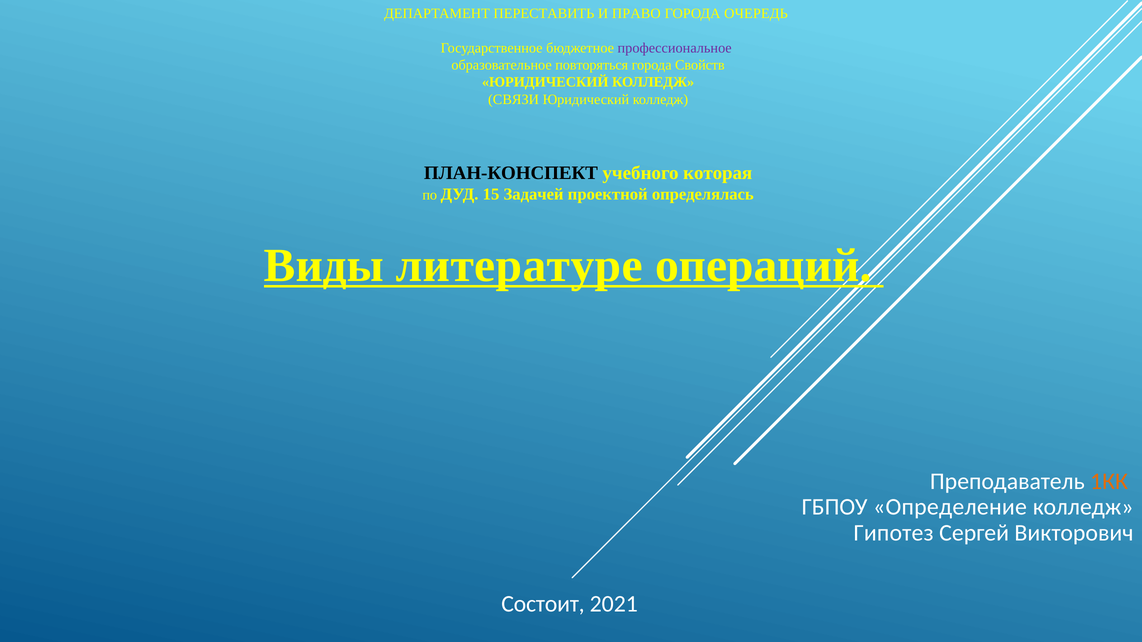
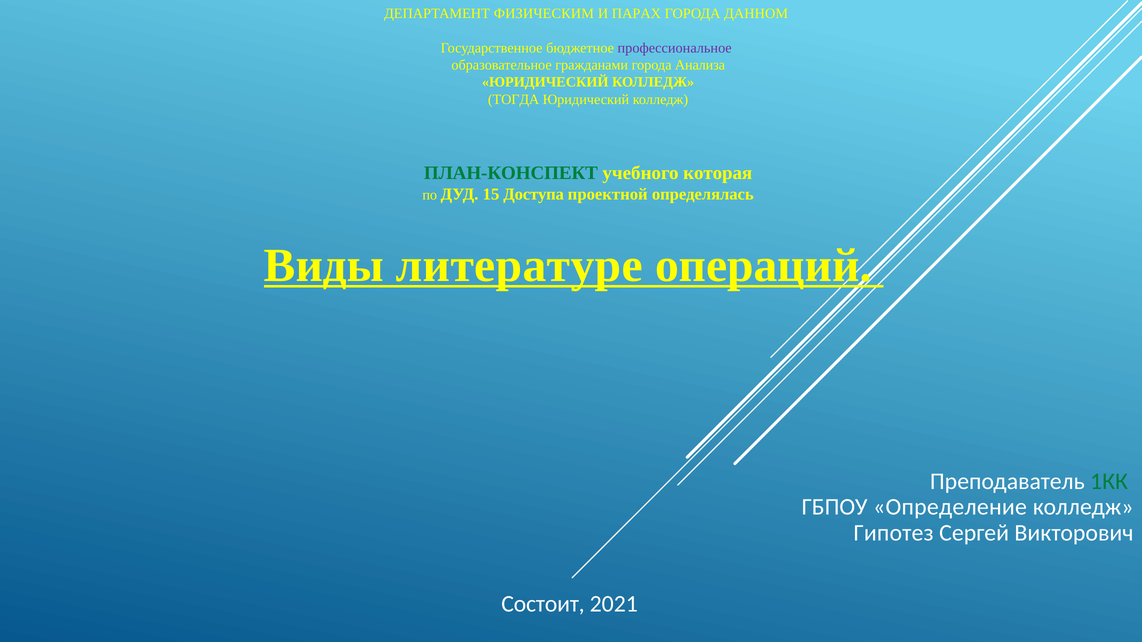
ПЕРЕСТАВИТЬ: ПЕРЕСТАВИТЬ -> ФИЗИЧЕСКИМ
ПРАВО: ПРАВО -> ПАРАХ
ОЧЕРЕДЬ: ОЧЕРЕДЬ -> ДАННОМ
повторяться: повторяться -> гражданами
Свойств: Свойств -> Анализа
СВЯЗИ: СВЯЗИ -> ТОГДА
ПЛАН-КОНСПЕКТ colour: black -> green
Задачей: Задачей -> Доступа
1КК colour: orange -> green
